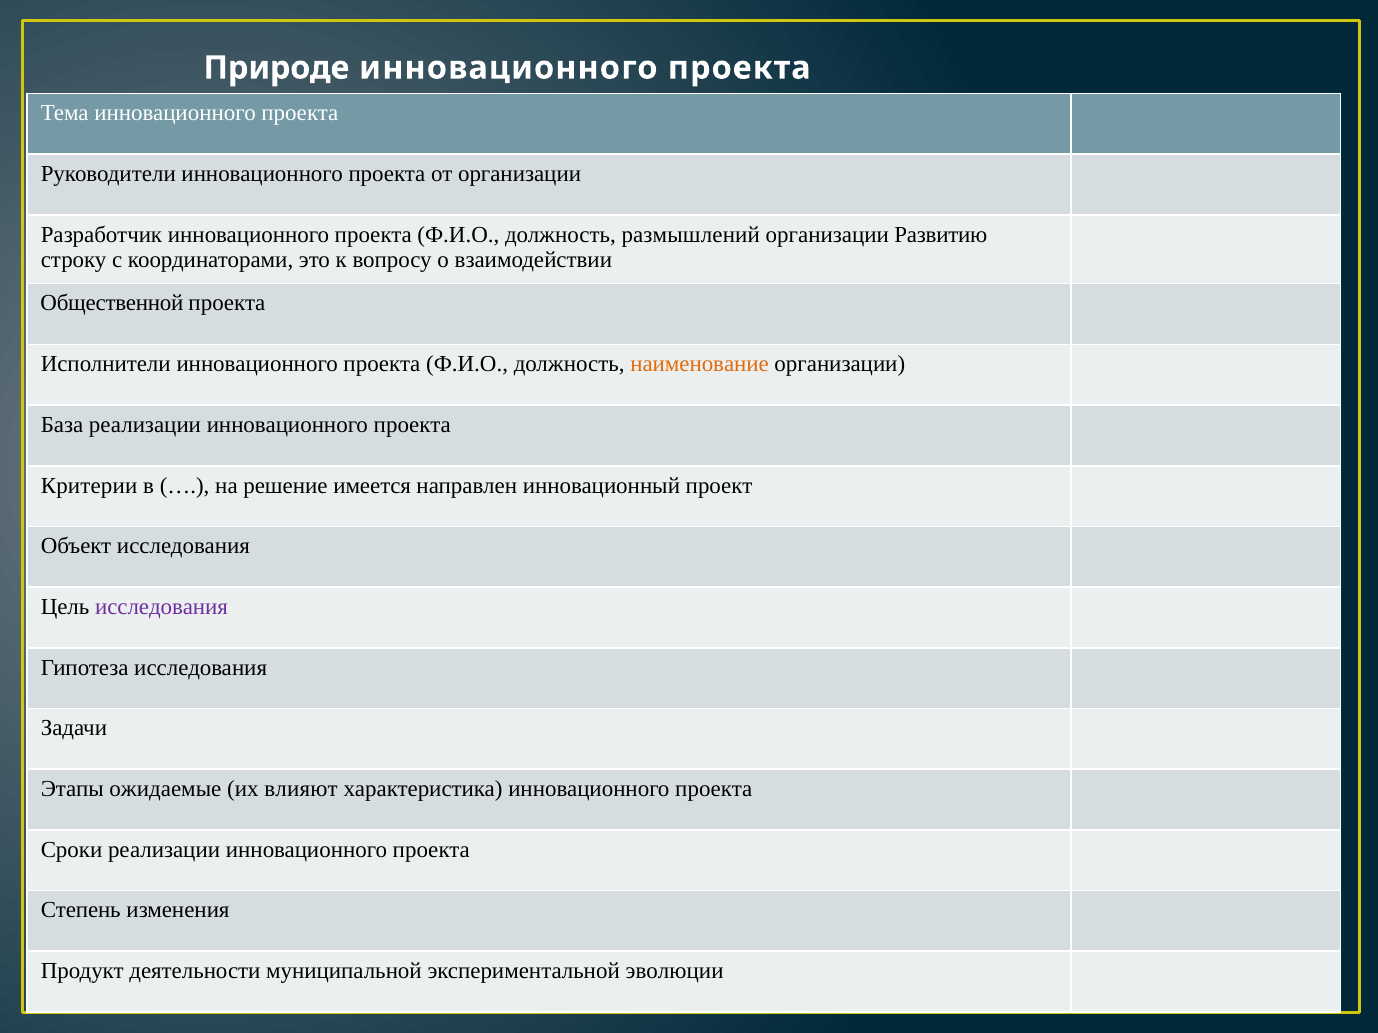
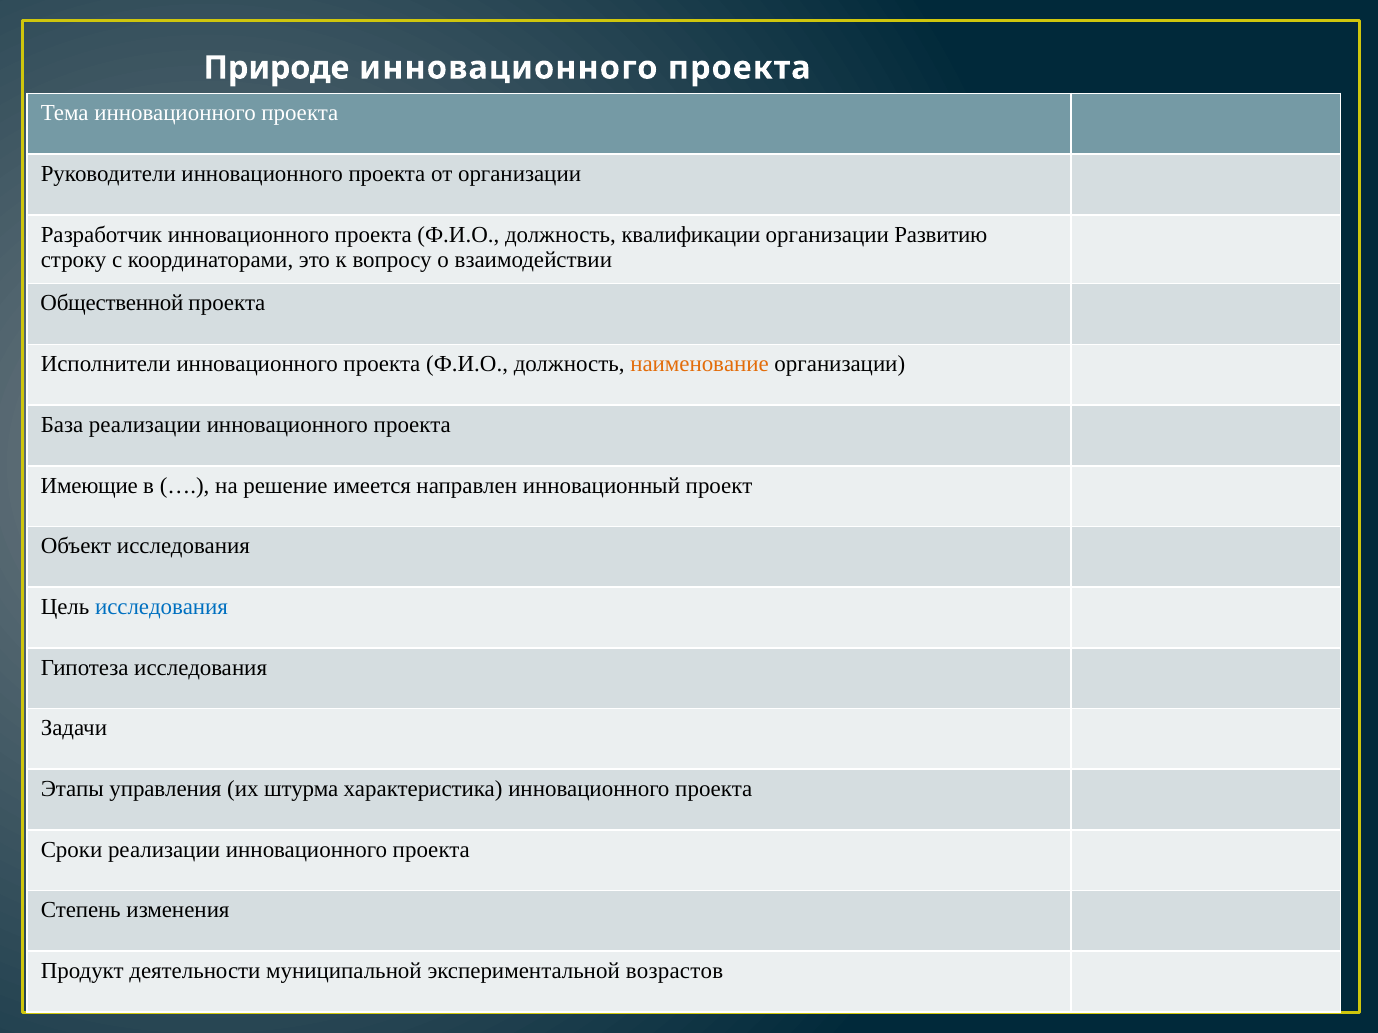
размышлений: размышлений -> квалификации
Критерии: Критерии -> Имеющие
исследования at (162, 607) colour: purple -> blue
ожидаемые: ожидаемые -> управления
влияют: влияют -> штурма
эволюции: эволюции -> возрастов
